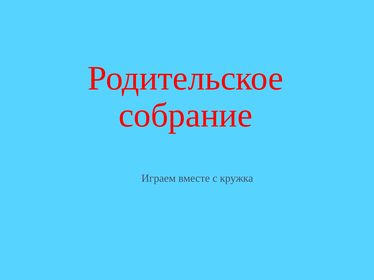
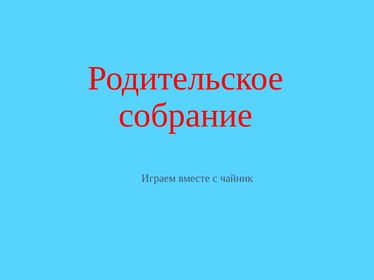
кружка: кружка -> чайник
